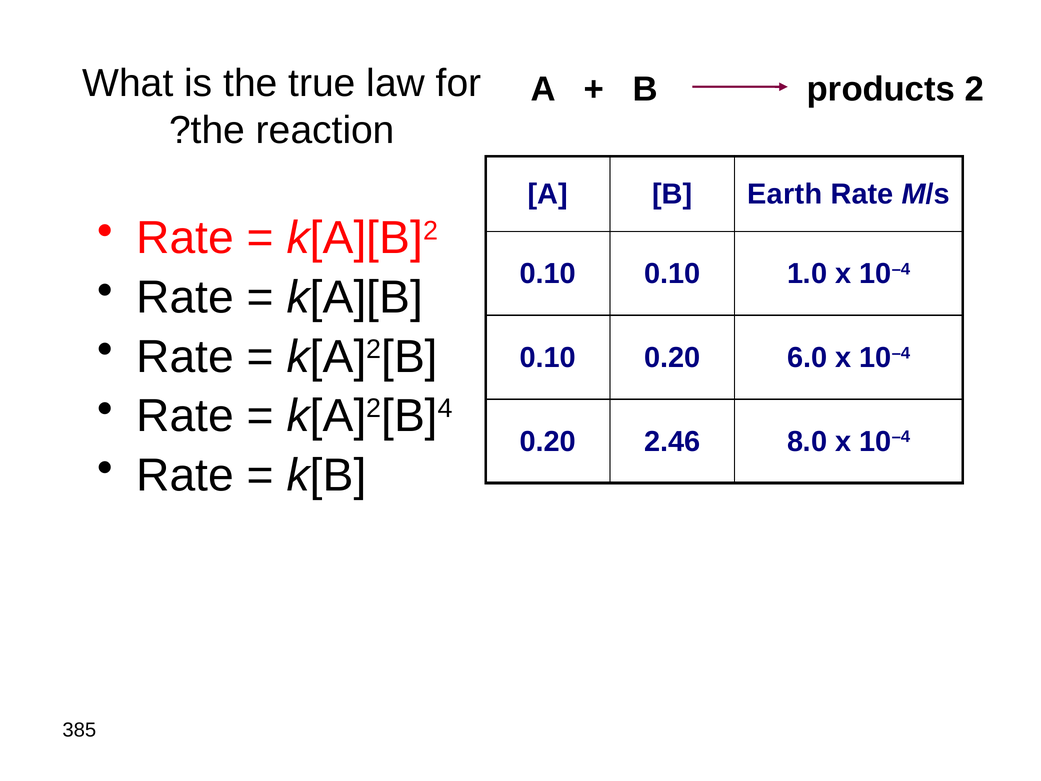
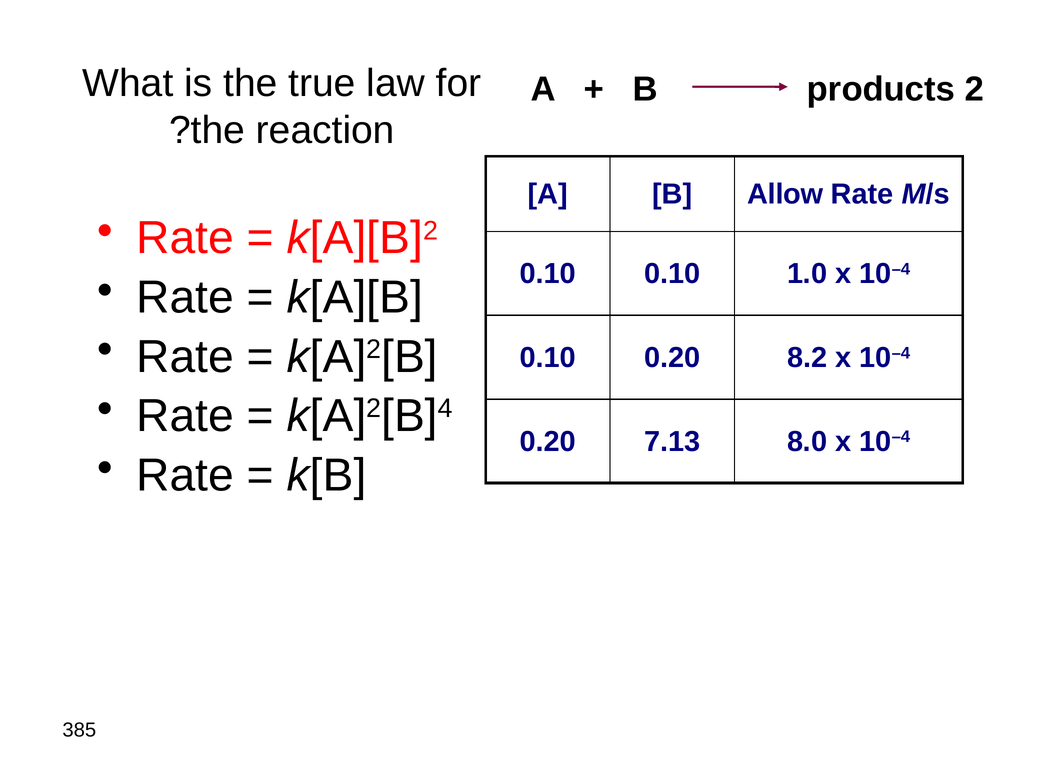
Earth: Earth -> Allow
6.0: 6.0 -> 8.2
2.46: 2.46 -> 7.13
